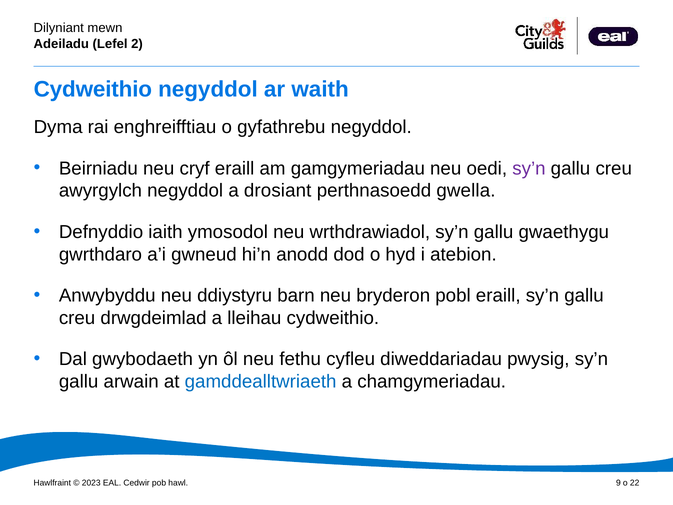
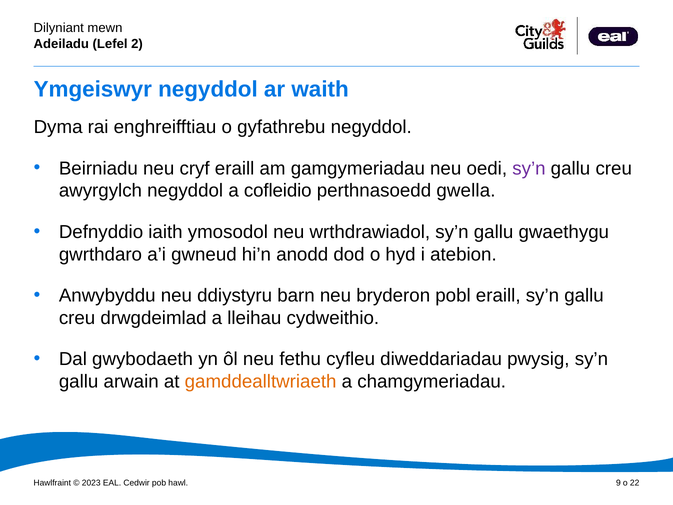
Cydweithio at (93, 89): Cydweithio -> Ymgeiswyr
drosiant: drosiant -> cofleidio
gamddealltwriaeth colour: blue -> orange
